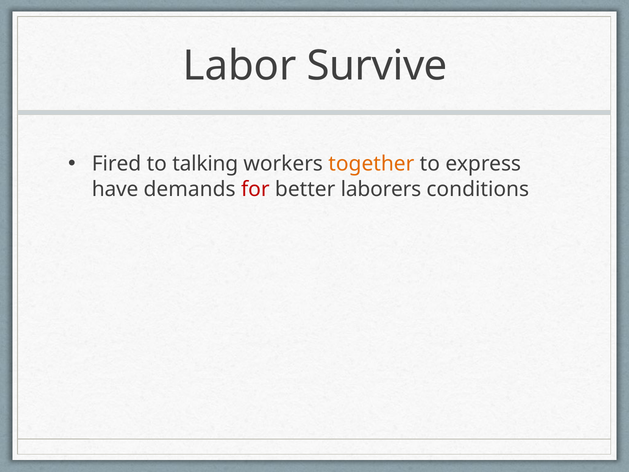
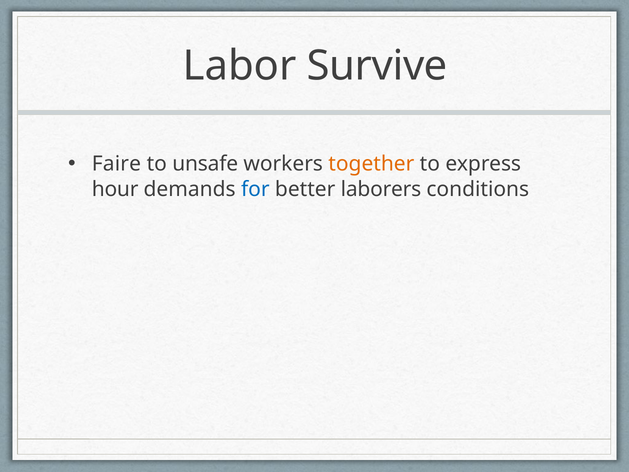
Fired: Fired -> Faire
talking: talking -> unsafe
have: have -> hour
for colour: red -> blue
